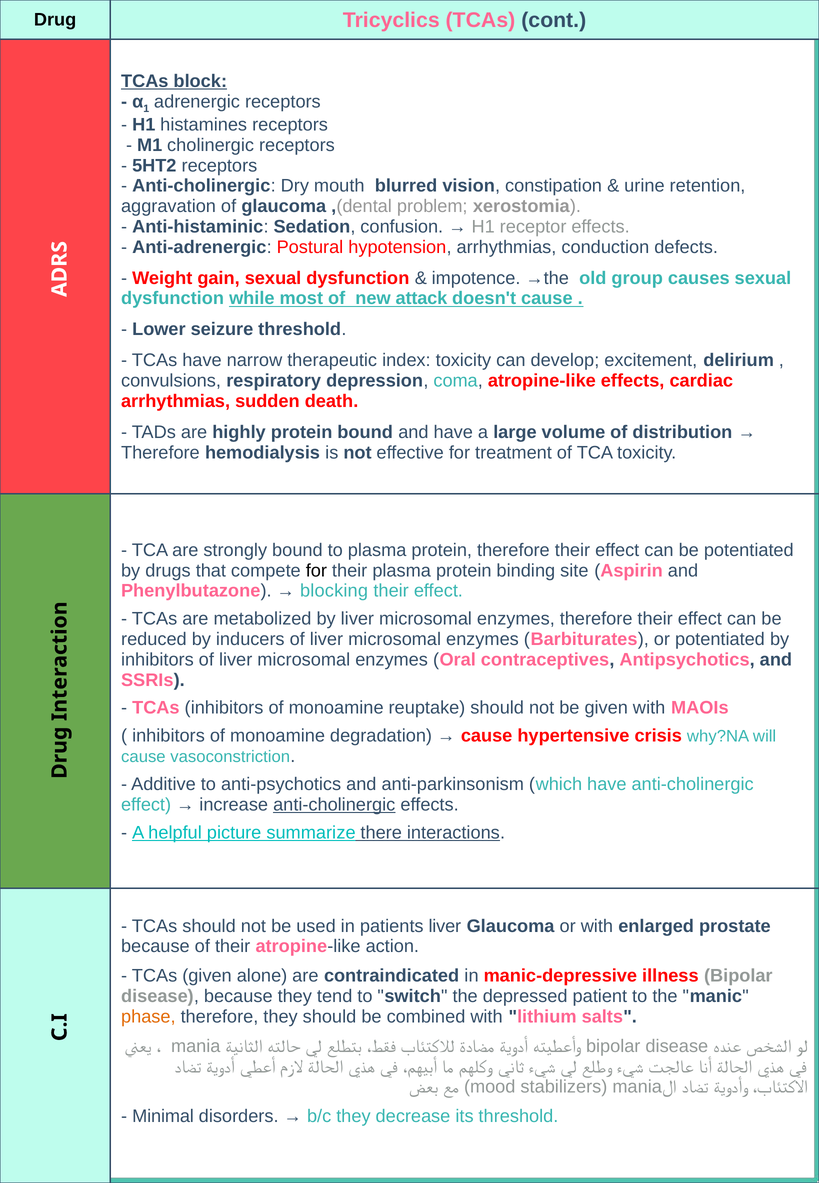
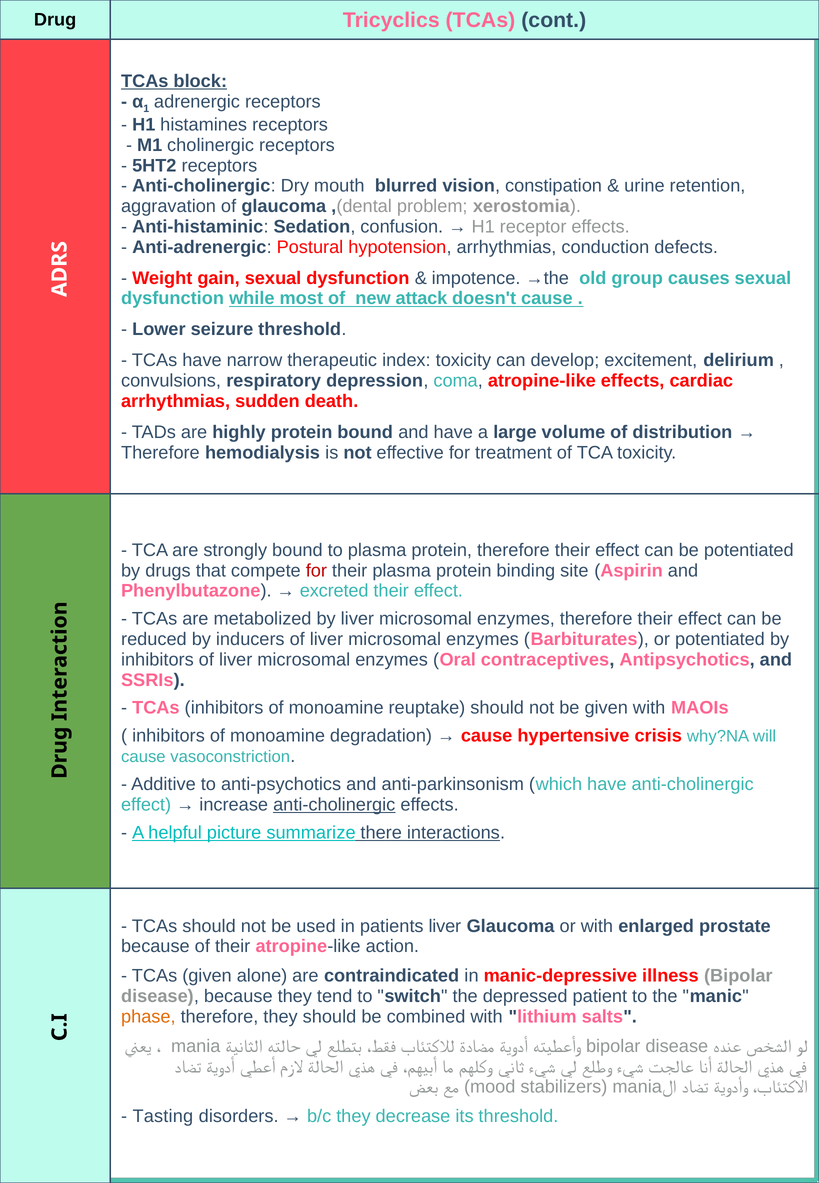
for at (316, 571) colour: black -> red
blocking: blocking -> excreted
Minimal: Minimal -> Tasting
